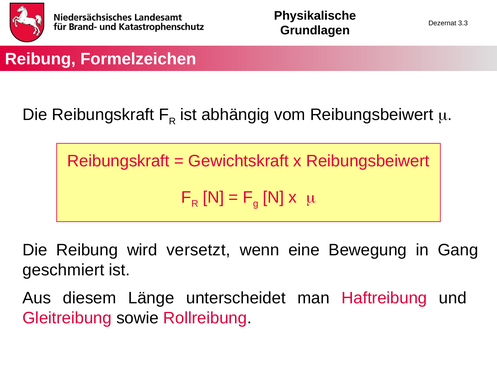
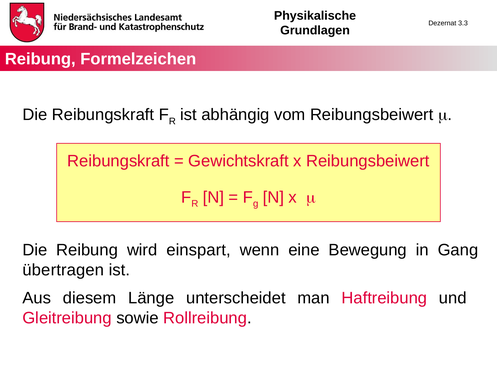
versetzt: versetzt -> einspart
geschmiert: geschmiert -> übertragen
